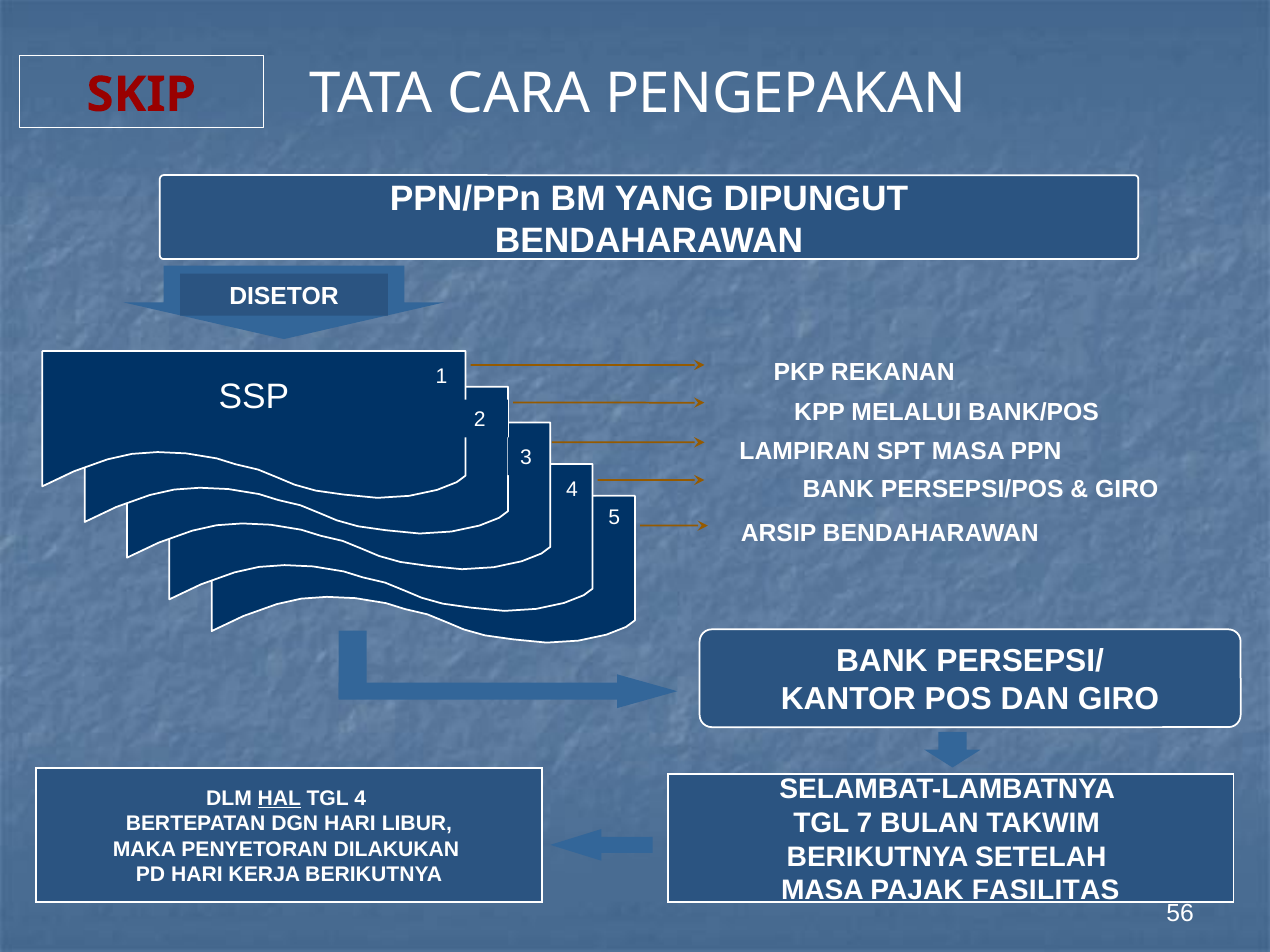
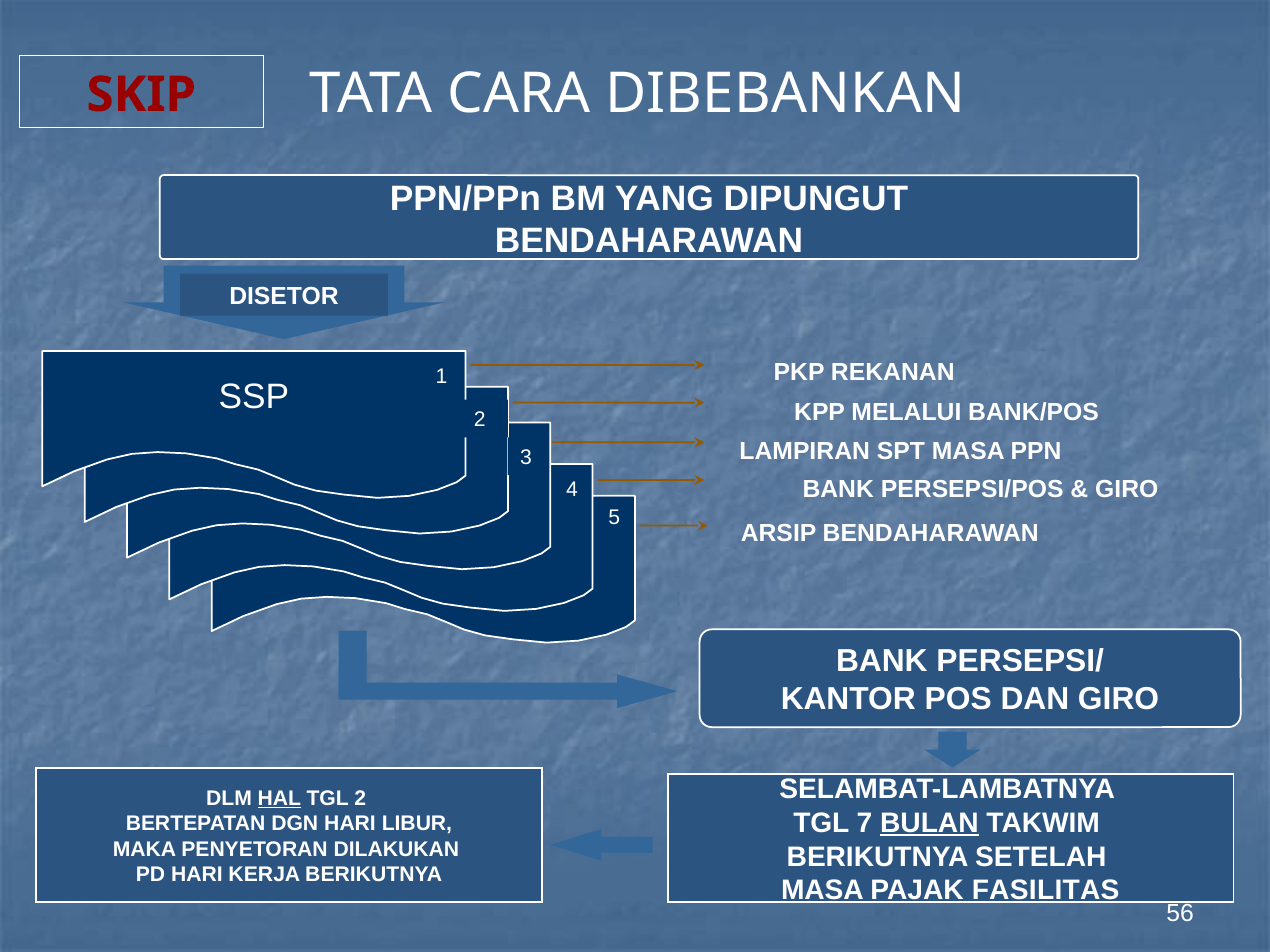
PENGEPAKAN: PENGEPAKAN -> DIBEBANKAN
TGL 4: 4 -> 2
BULAN underline: none -> present
